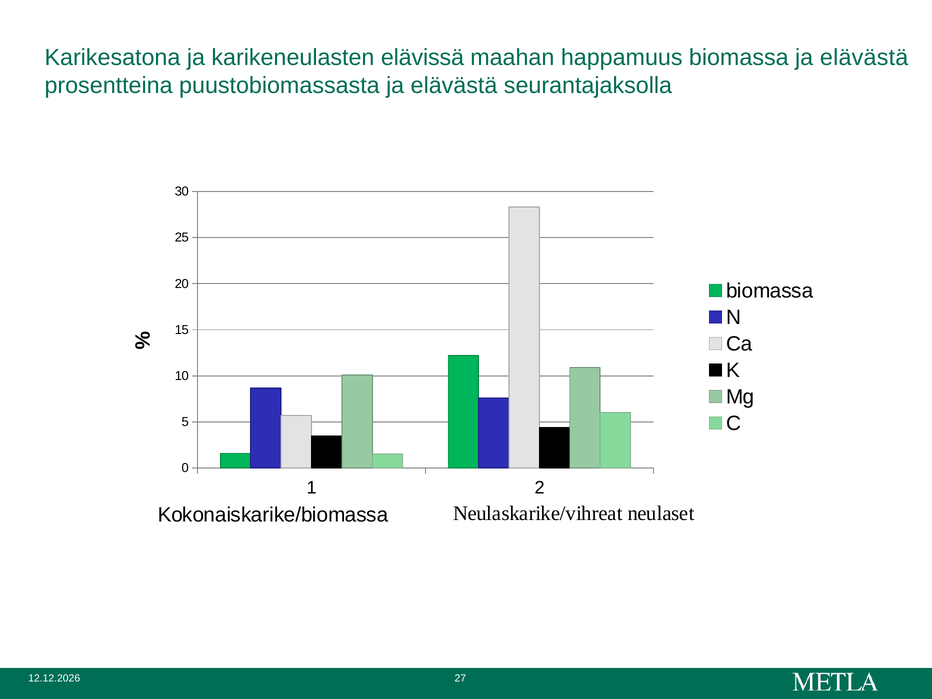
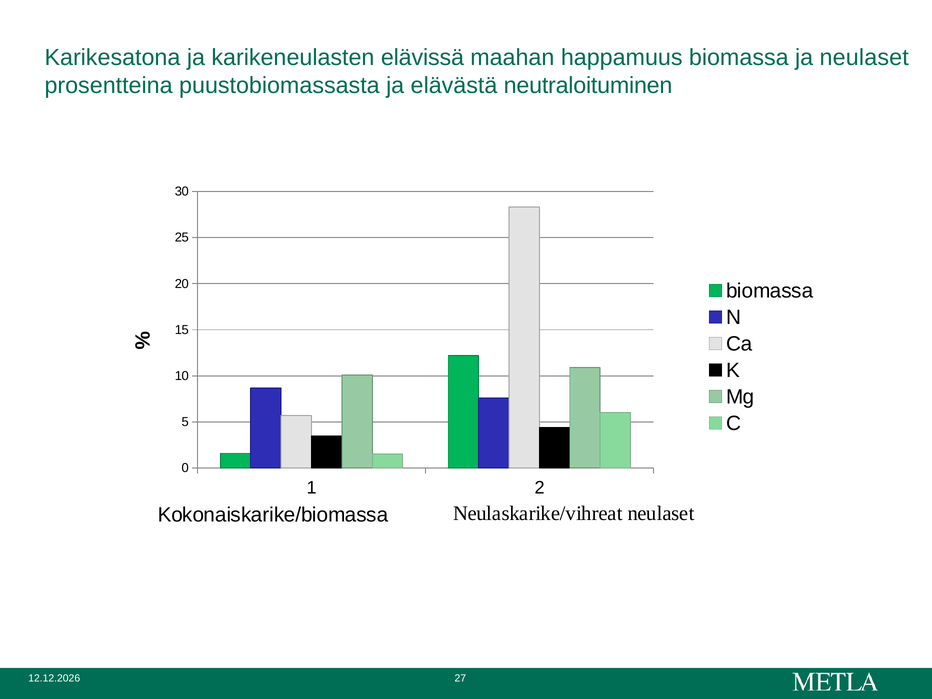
biomassa ja elävästä: elävästä -> neulaset
seurantajaksolla: seurantajaksolla -> neutraloituminen
